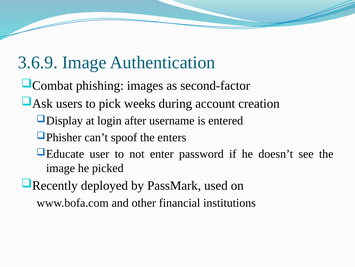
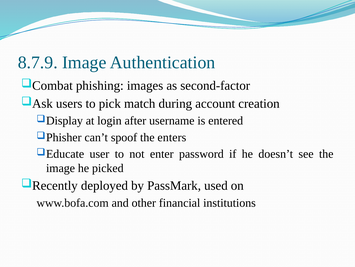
3.6.9: 3.6.9 -> 8.7.9
weeks: weeks -> match
